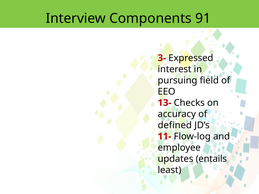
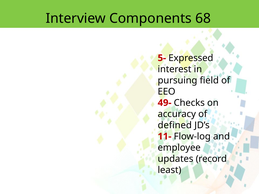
91: 91 -> 68
3-: 3- -> 5-
13-: 13- -> 49-
entails: entails -> record
